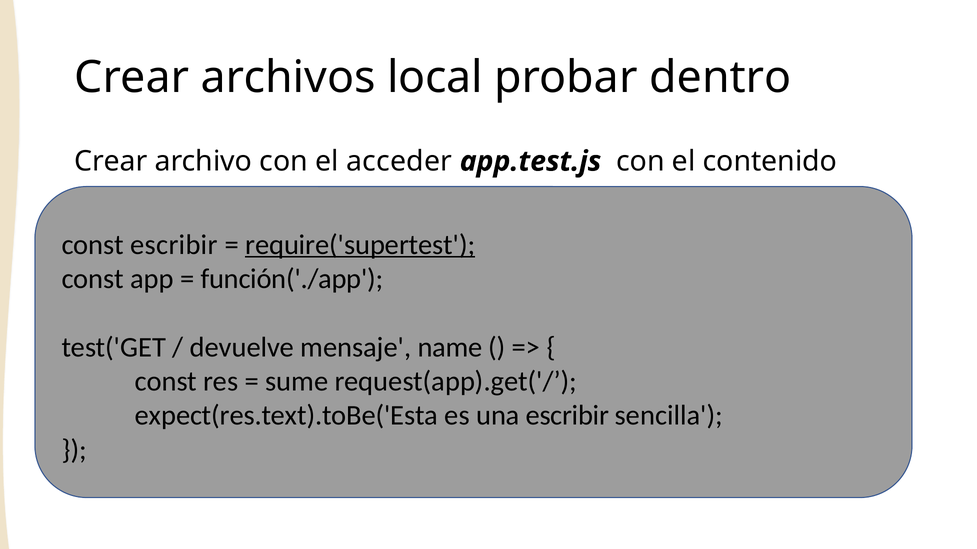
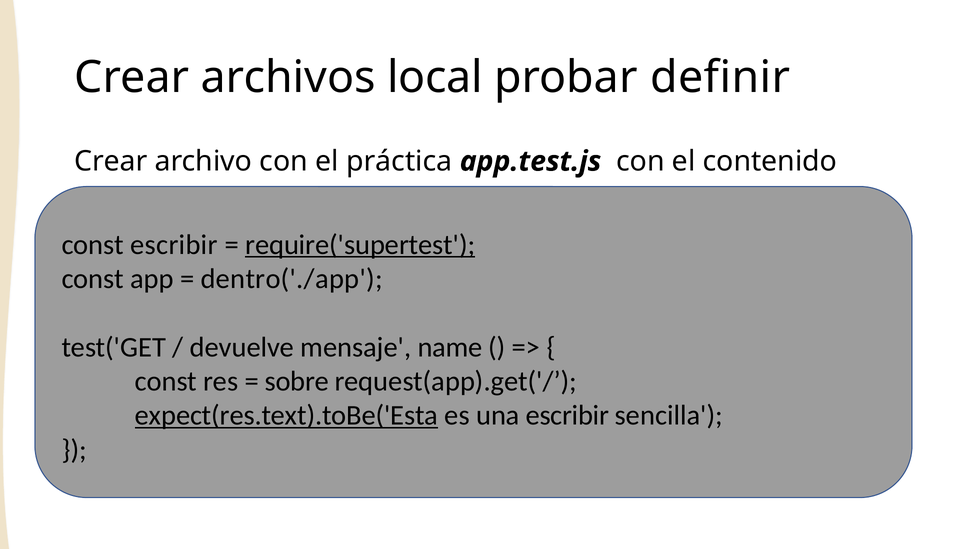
dentro: dentro -> definir
acceder: acceder -> práctica
función('./app: función('./app -> dentro('./app
sume: sume -> sobre
expect(res.text).toBe('Esta underline: none -> present
